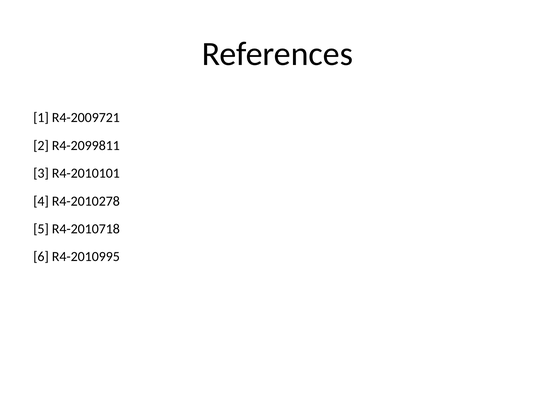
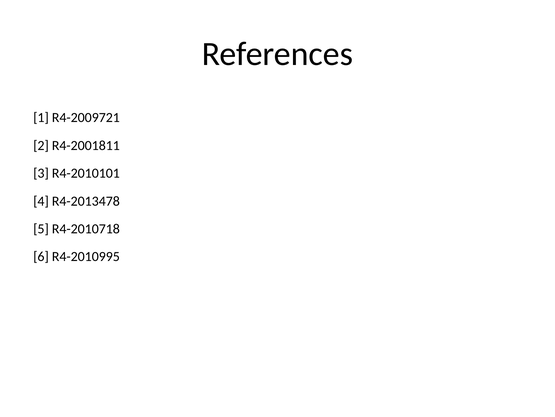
R4-2099811: R4-2099811 -> R4-2001811
R4-2010278: R4-2010278 -> R4-2013478
